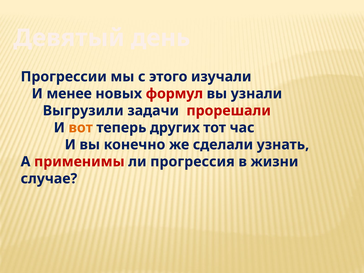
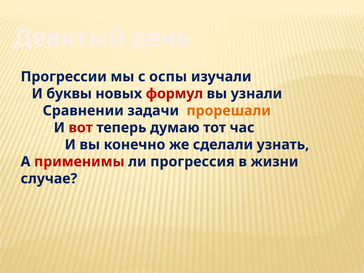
этого: этого -> оспы
менее: менее -> буквы
Выгрузили: Выгрузили -> Сравнении
прорешали colour: red -> orange
вот colour: orange -> red
других: других -> думаю
